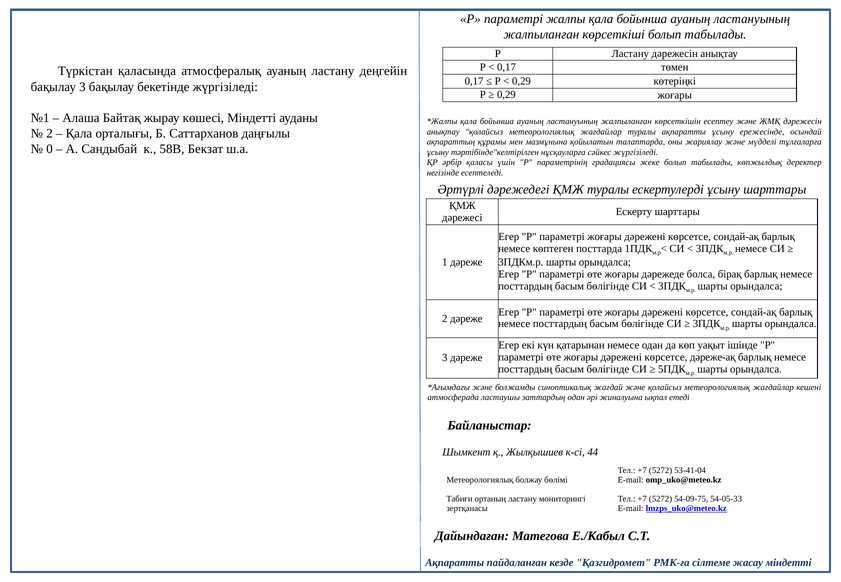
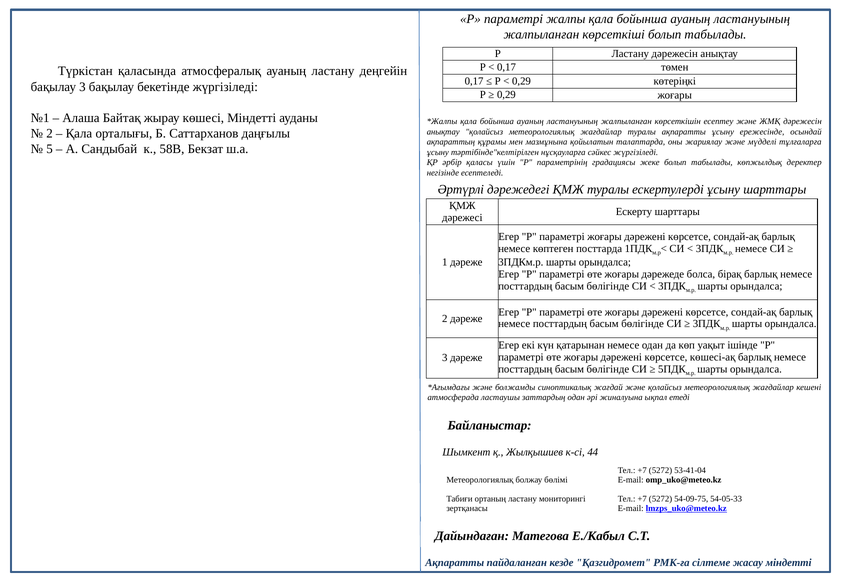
0: 0 -> 5
дәреже-ақ: дәреже-ақ -> көшесі-ақ
